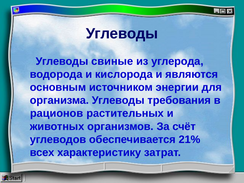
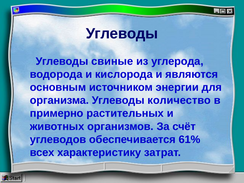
требования: требования -> количество
рационов: рационов -> примерно
21%: 21% -> 61%
